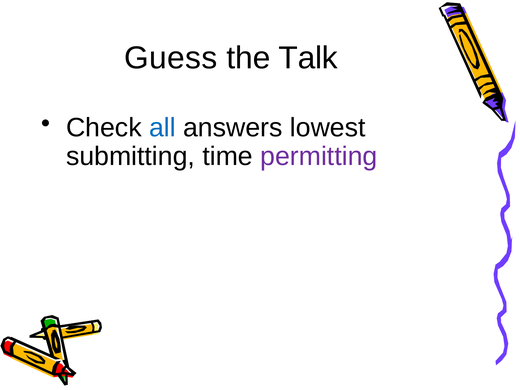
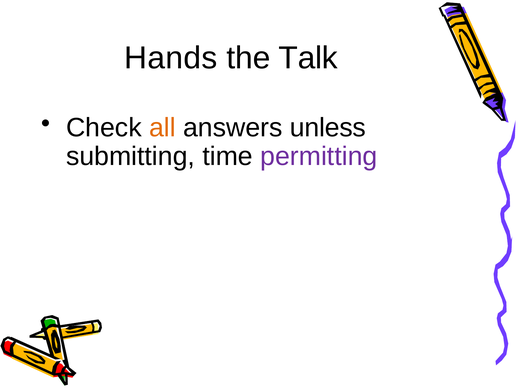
Guess: Guess -> Hands
all colour: blue -> orange
lowest: lowest -> unless
